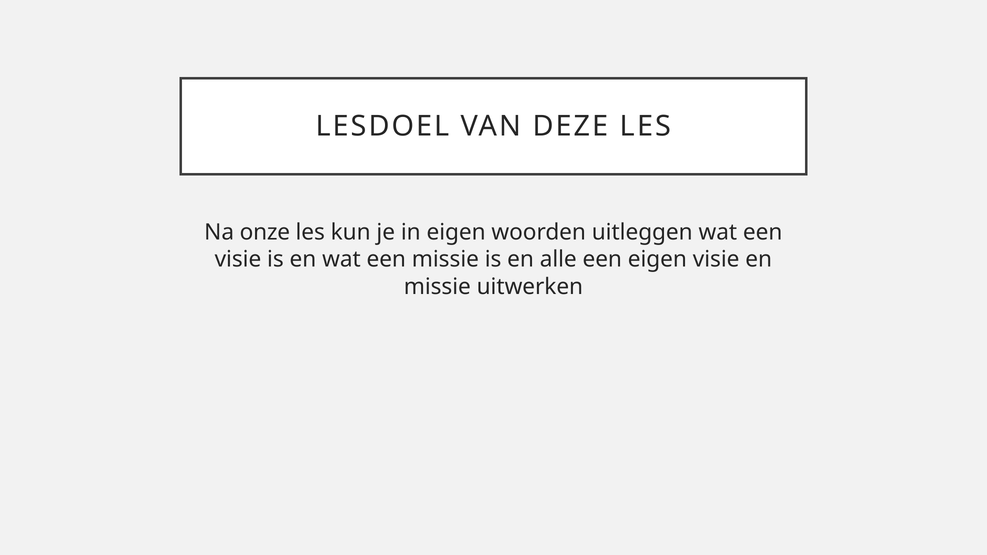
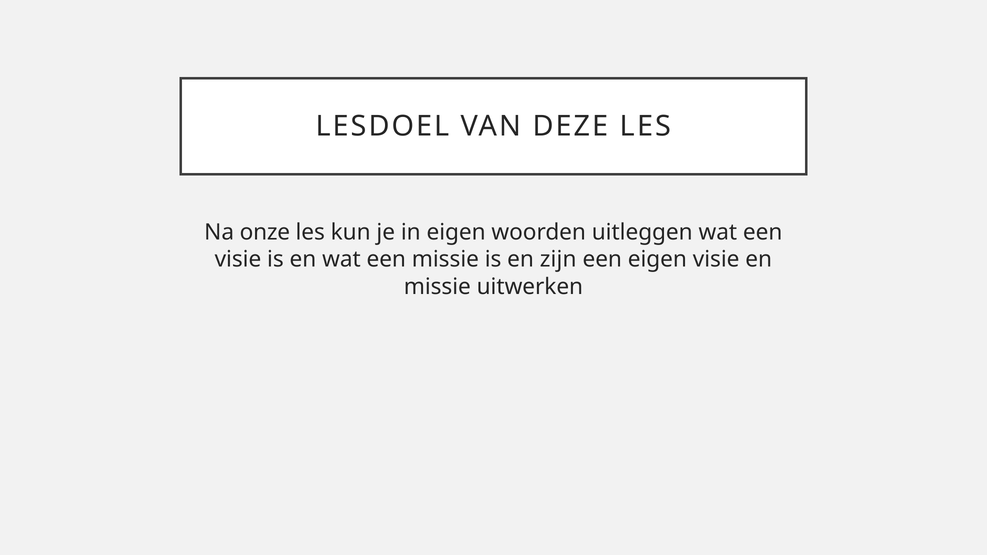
alle: alle -> zijn
